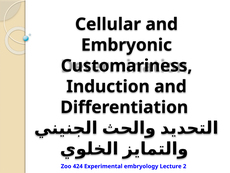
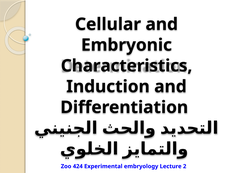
Customariness: Customariness -> Characteristics
